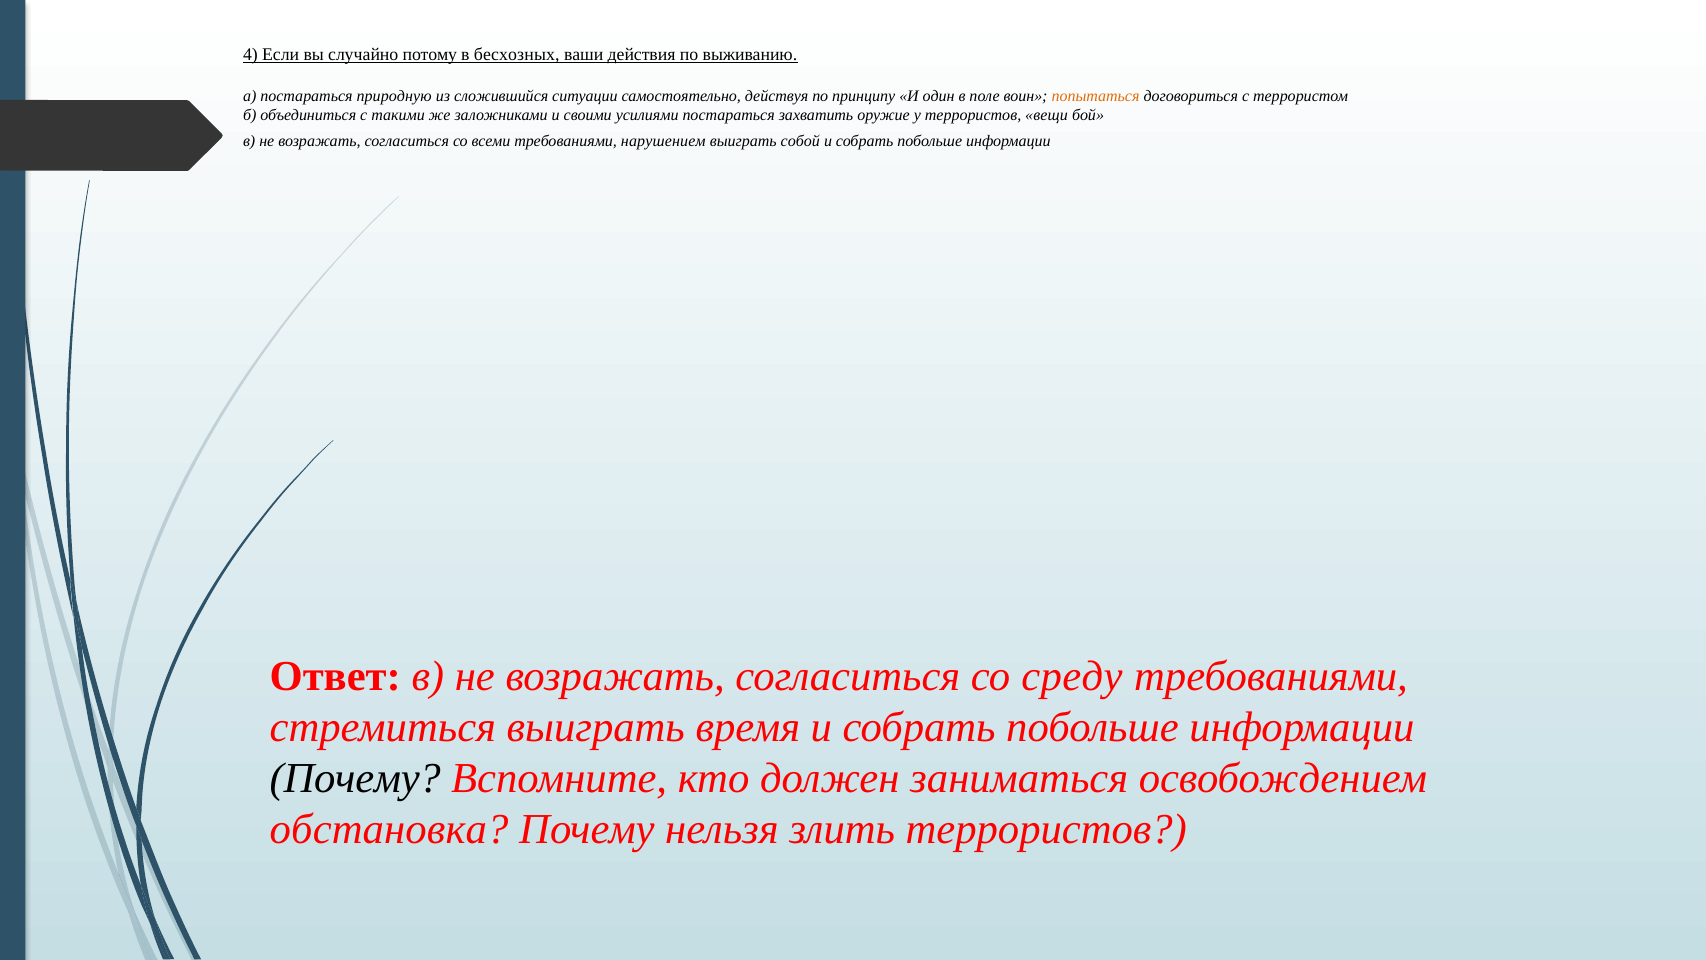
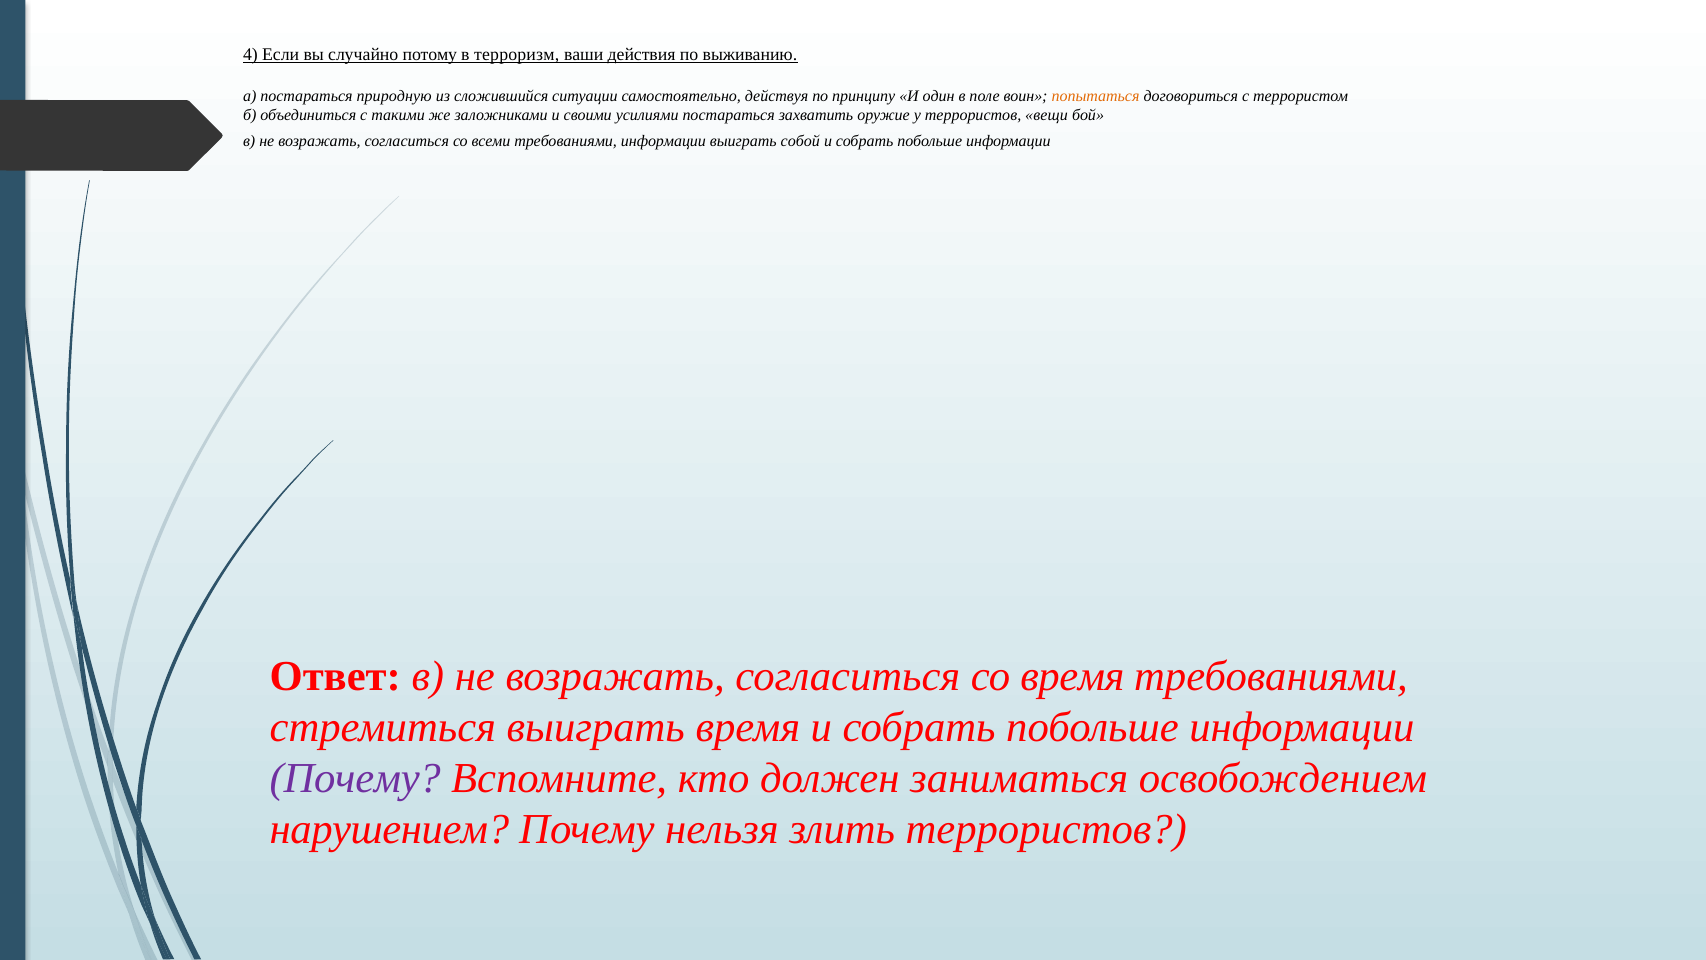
бесхозных: бесхозных -> терроризм
требованиями нарушением: нарушением -> информации
со среду: среду -> время
Почему at (355, 778) colour: black -> purple
обстановка: обстановка -> нарушением
